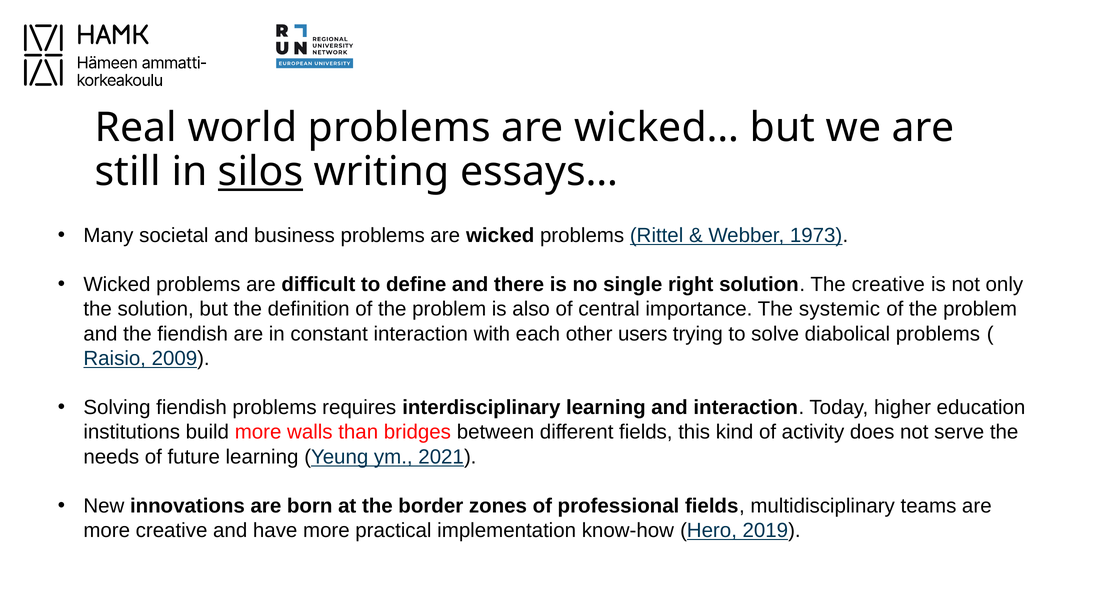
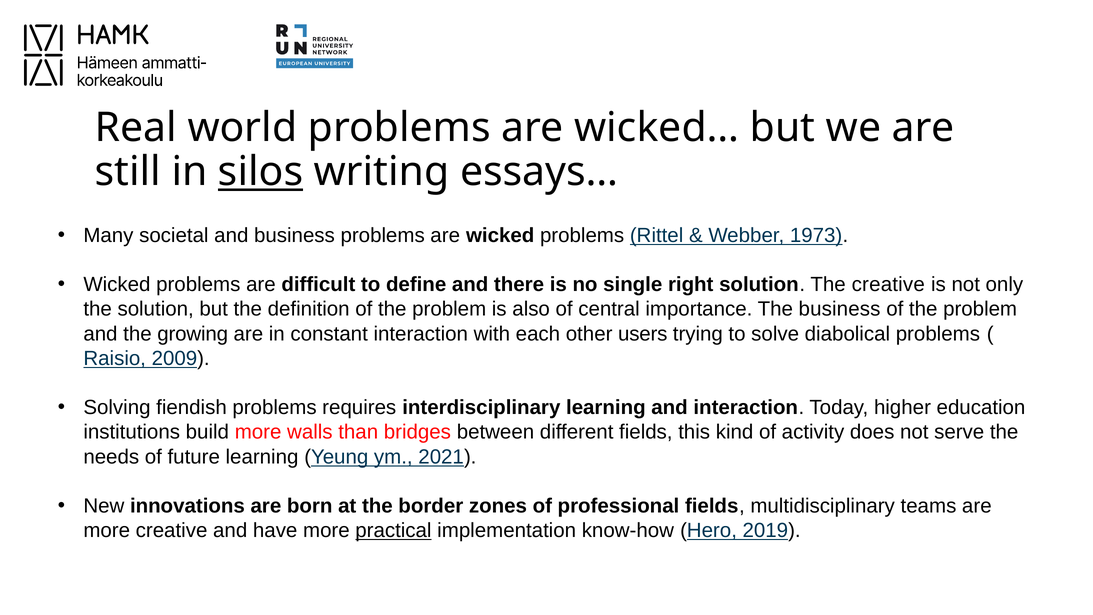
The systemic: systemic -> business
the fiendish: fiendish -> growing
practical underline: none -> present
